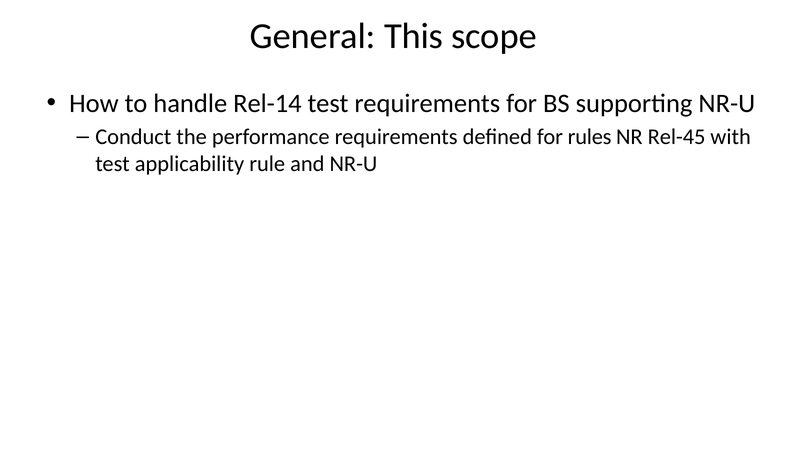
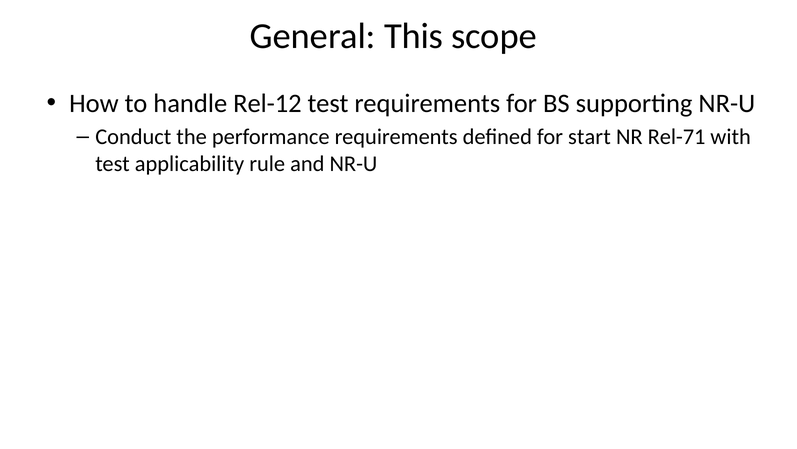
Rel-14: Rel-14 -> Rel-12
rules: rules -> start
Rel-45: Rel-45 -> Rel-71
